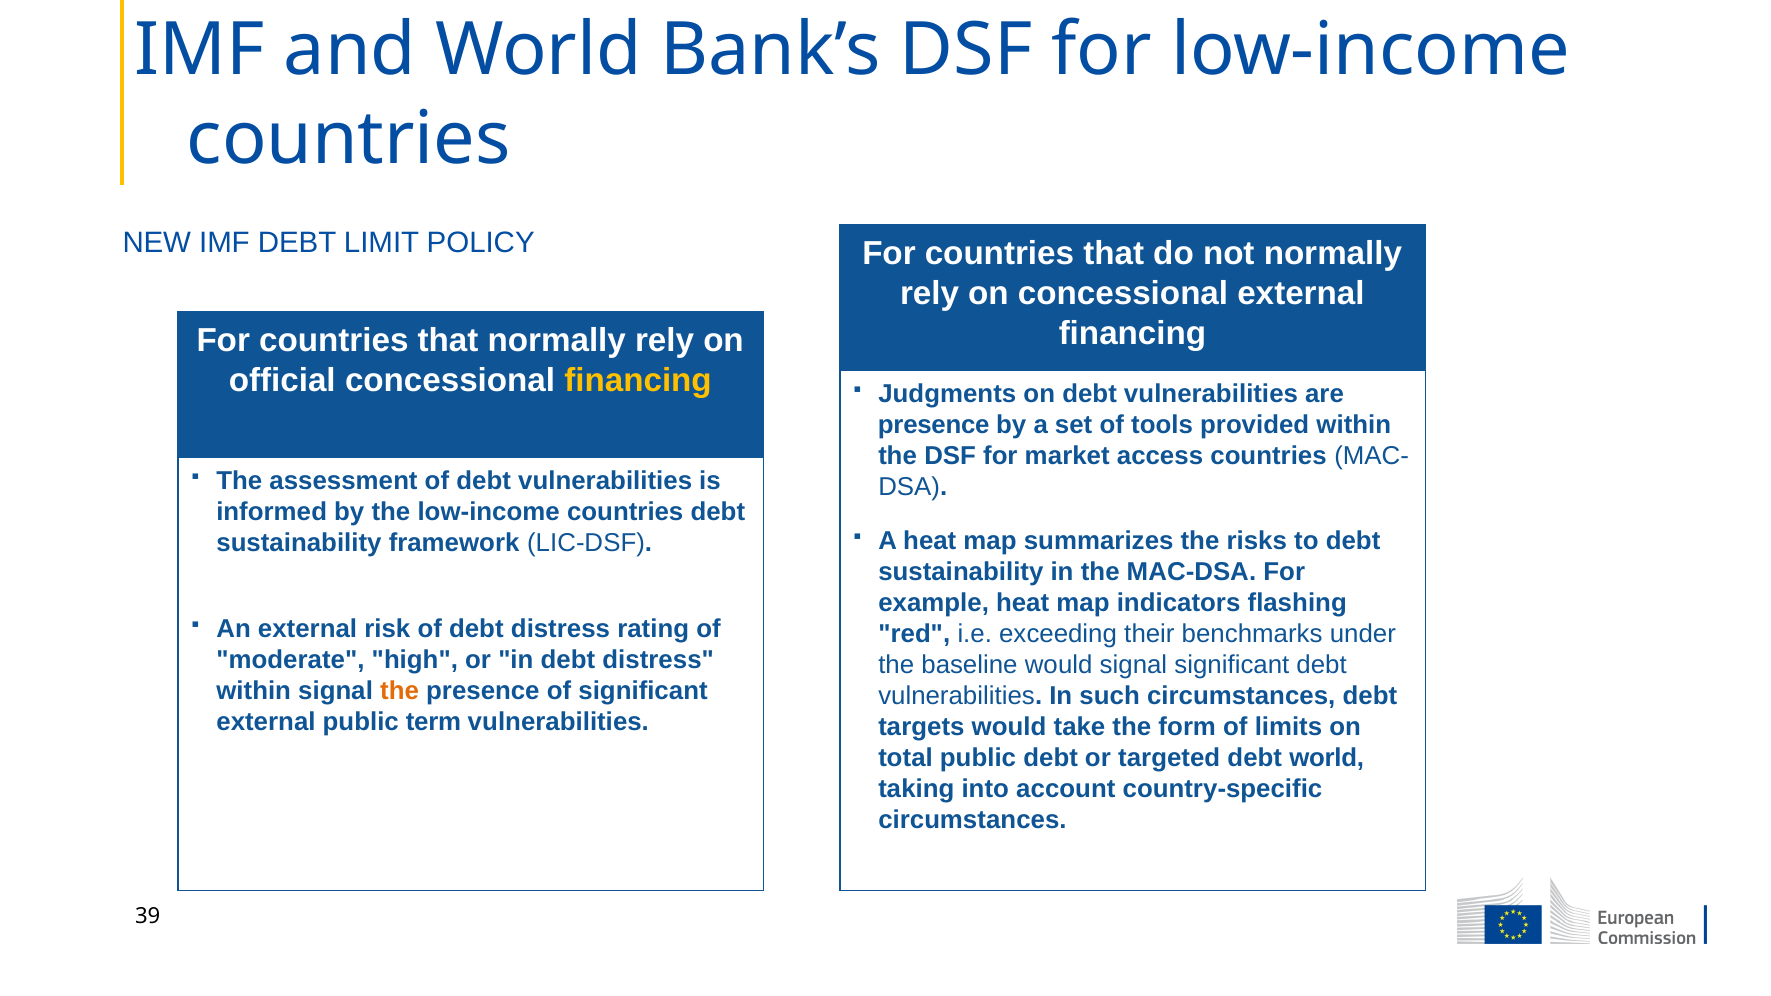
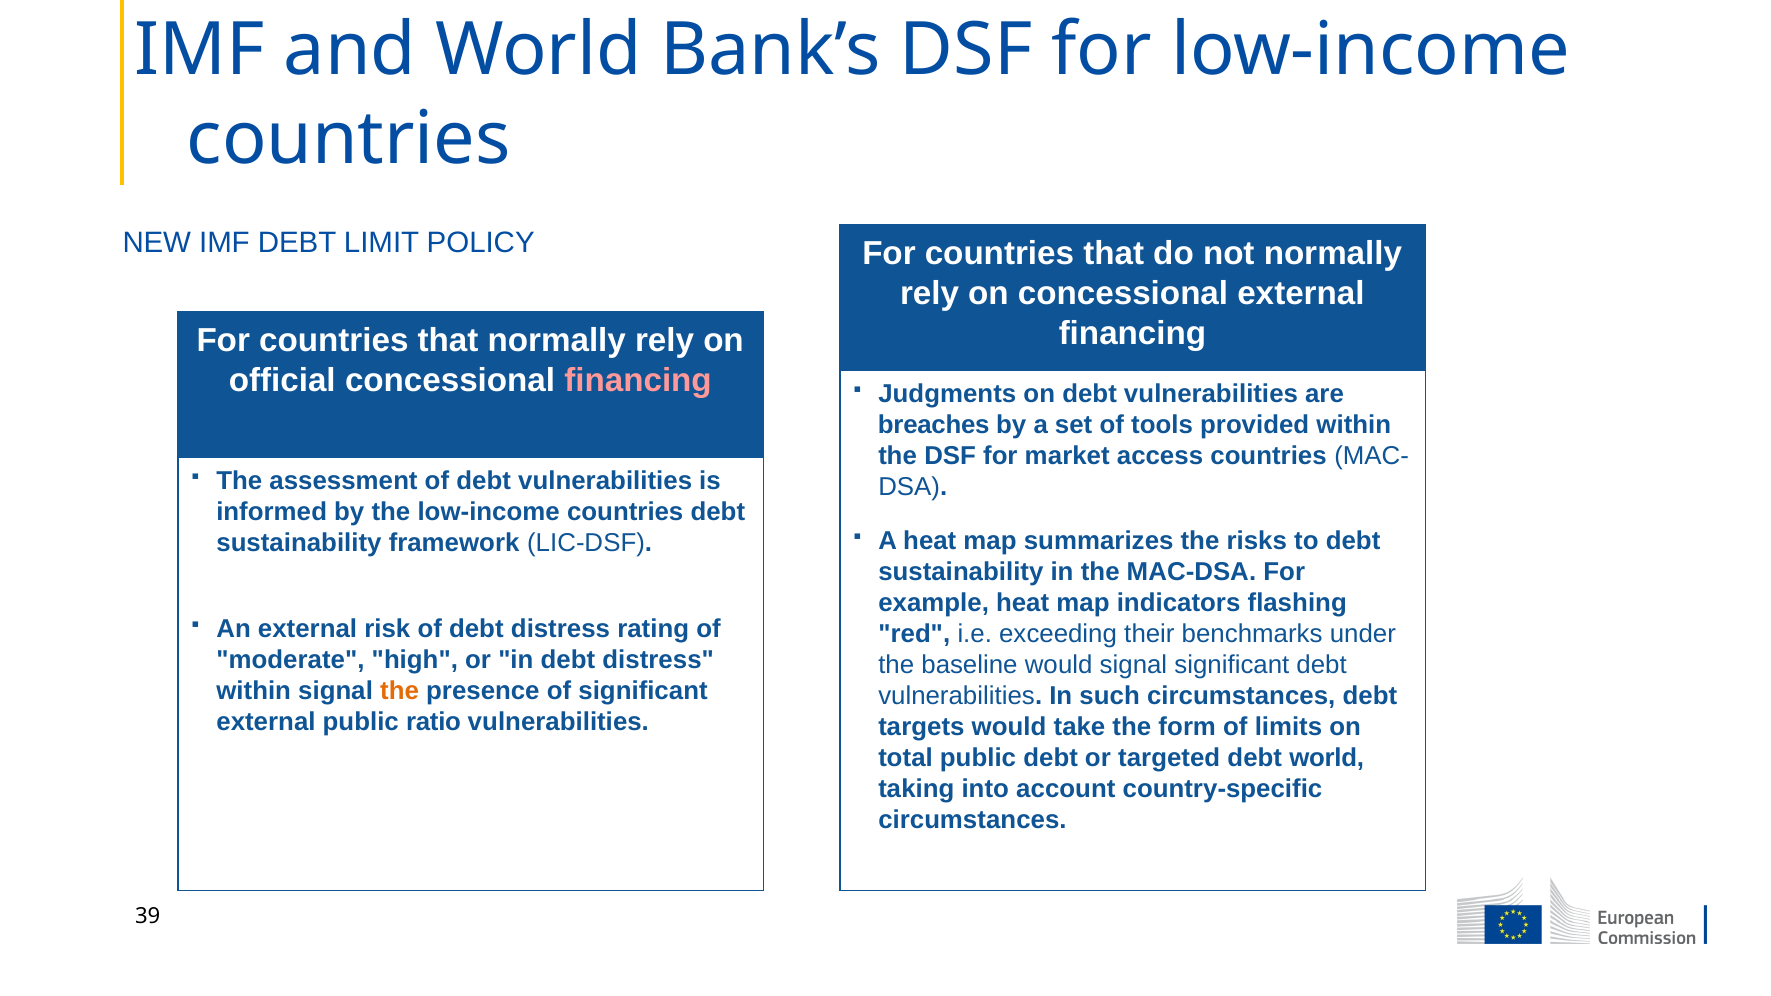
financing at (638, 380) colour: yellow -> pink
presence at (934, 425): presence -> breaches
term: term -> ratio
